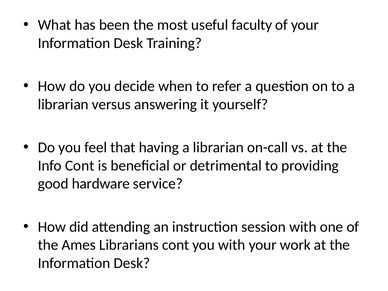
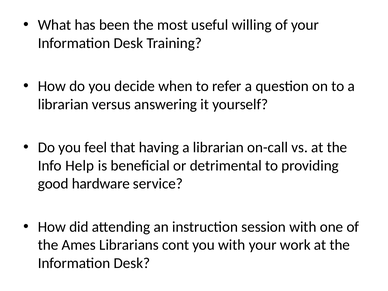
faculty: faculty -> willing
Info Cont: Cont -> Help
